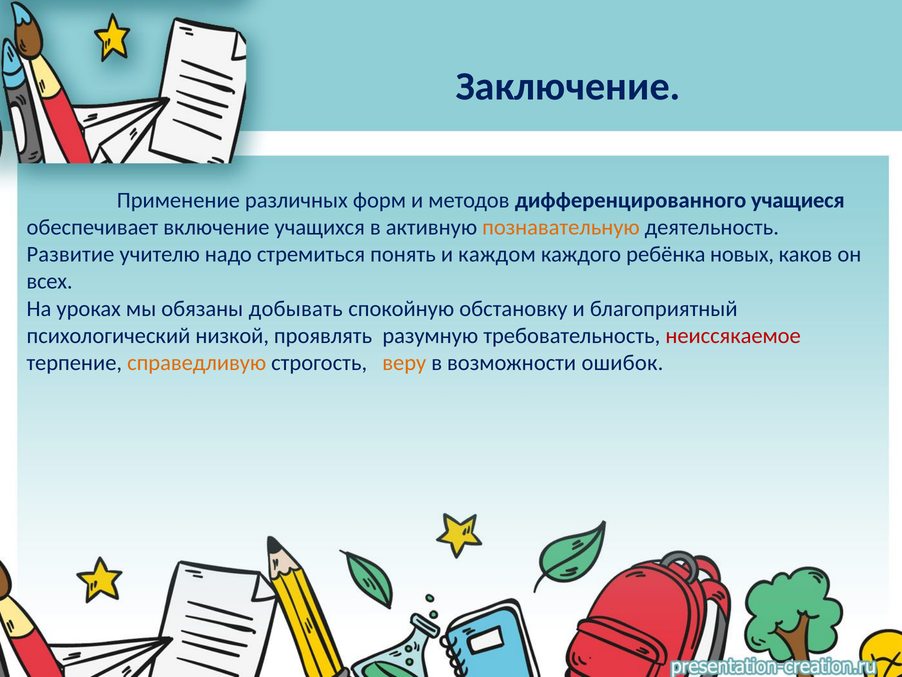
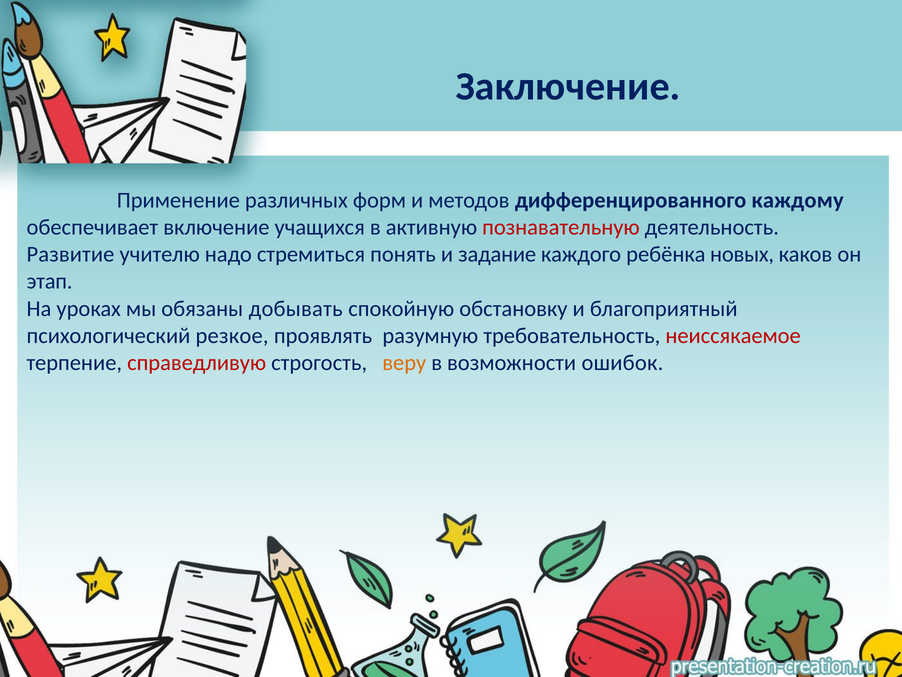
учащиеся: учащиеся -> каждому
познавательную colour: orange -> red
каждом: каждом -> задание
всех: всех -> этап
низкой: низкой -> резкое
справедливую colour: orange -> red
